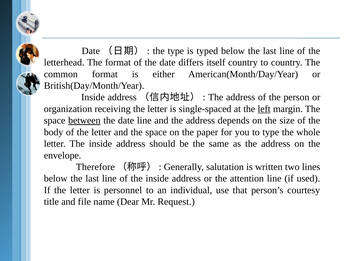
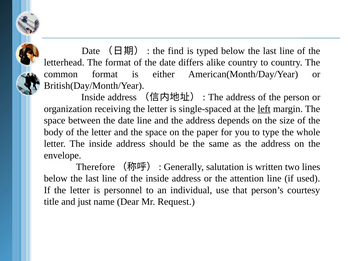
the type: type -> find
itself: itself -> alike
between underline: present -> none
file: file -> just
